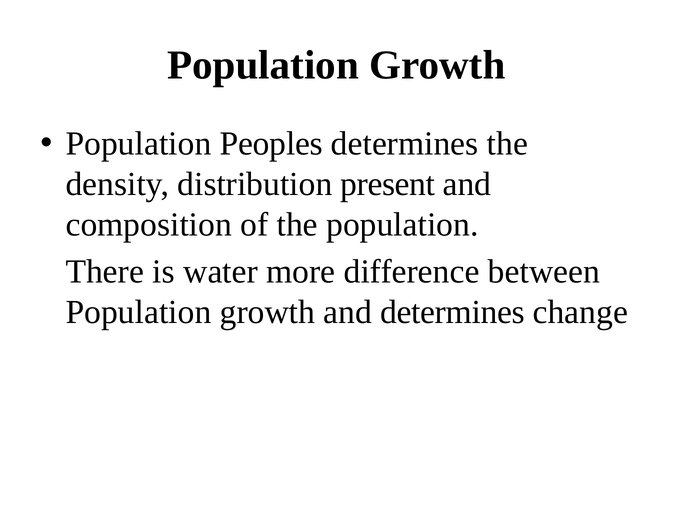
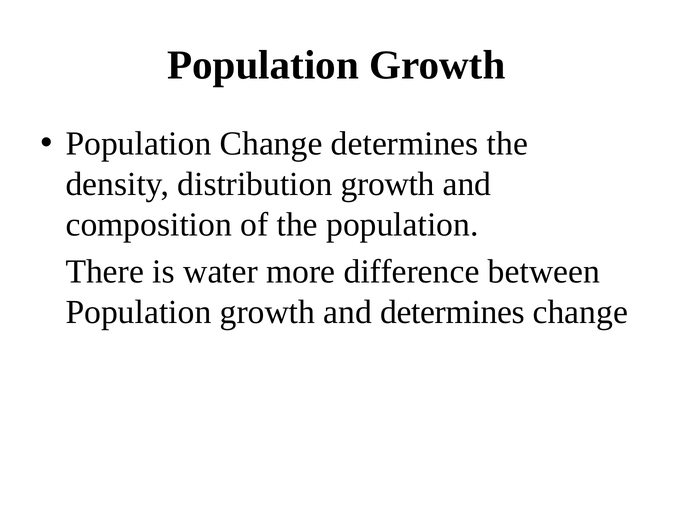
Population Peoples: Peoples -> Change
distribution present: present -> growth
